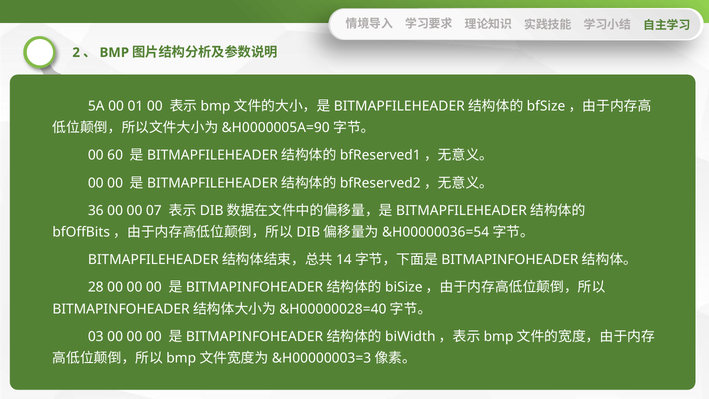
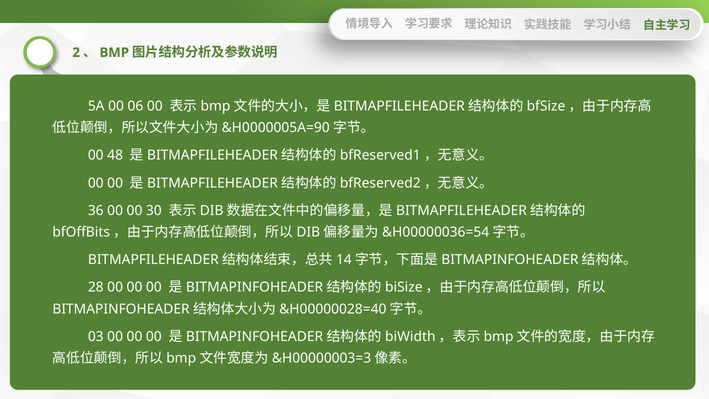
01: 01 -> 06
60: 60 -> 48
07: 07 -> 30
